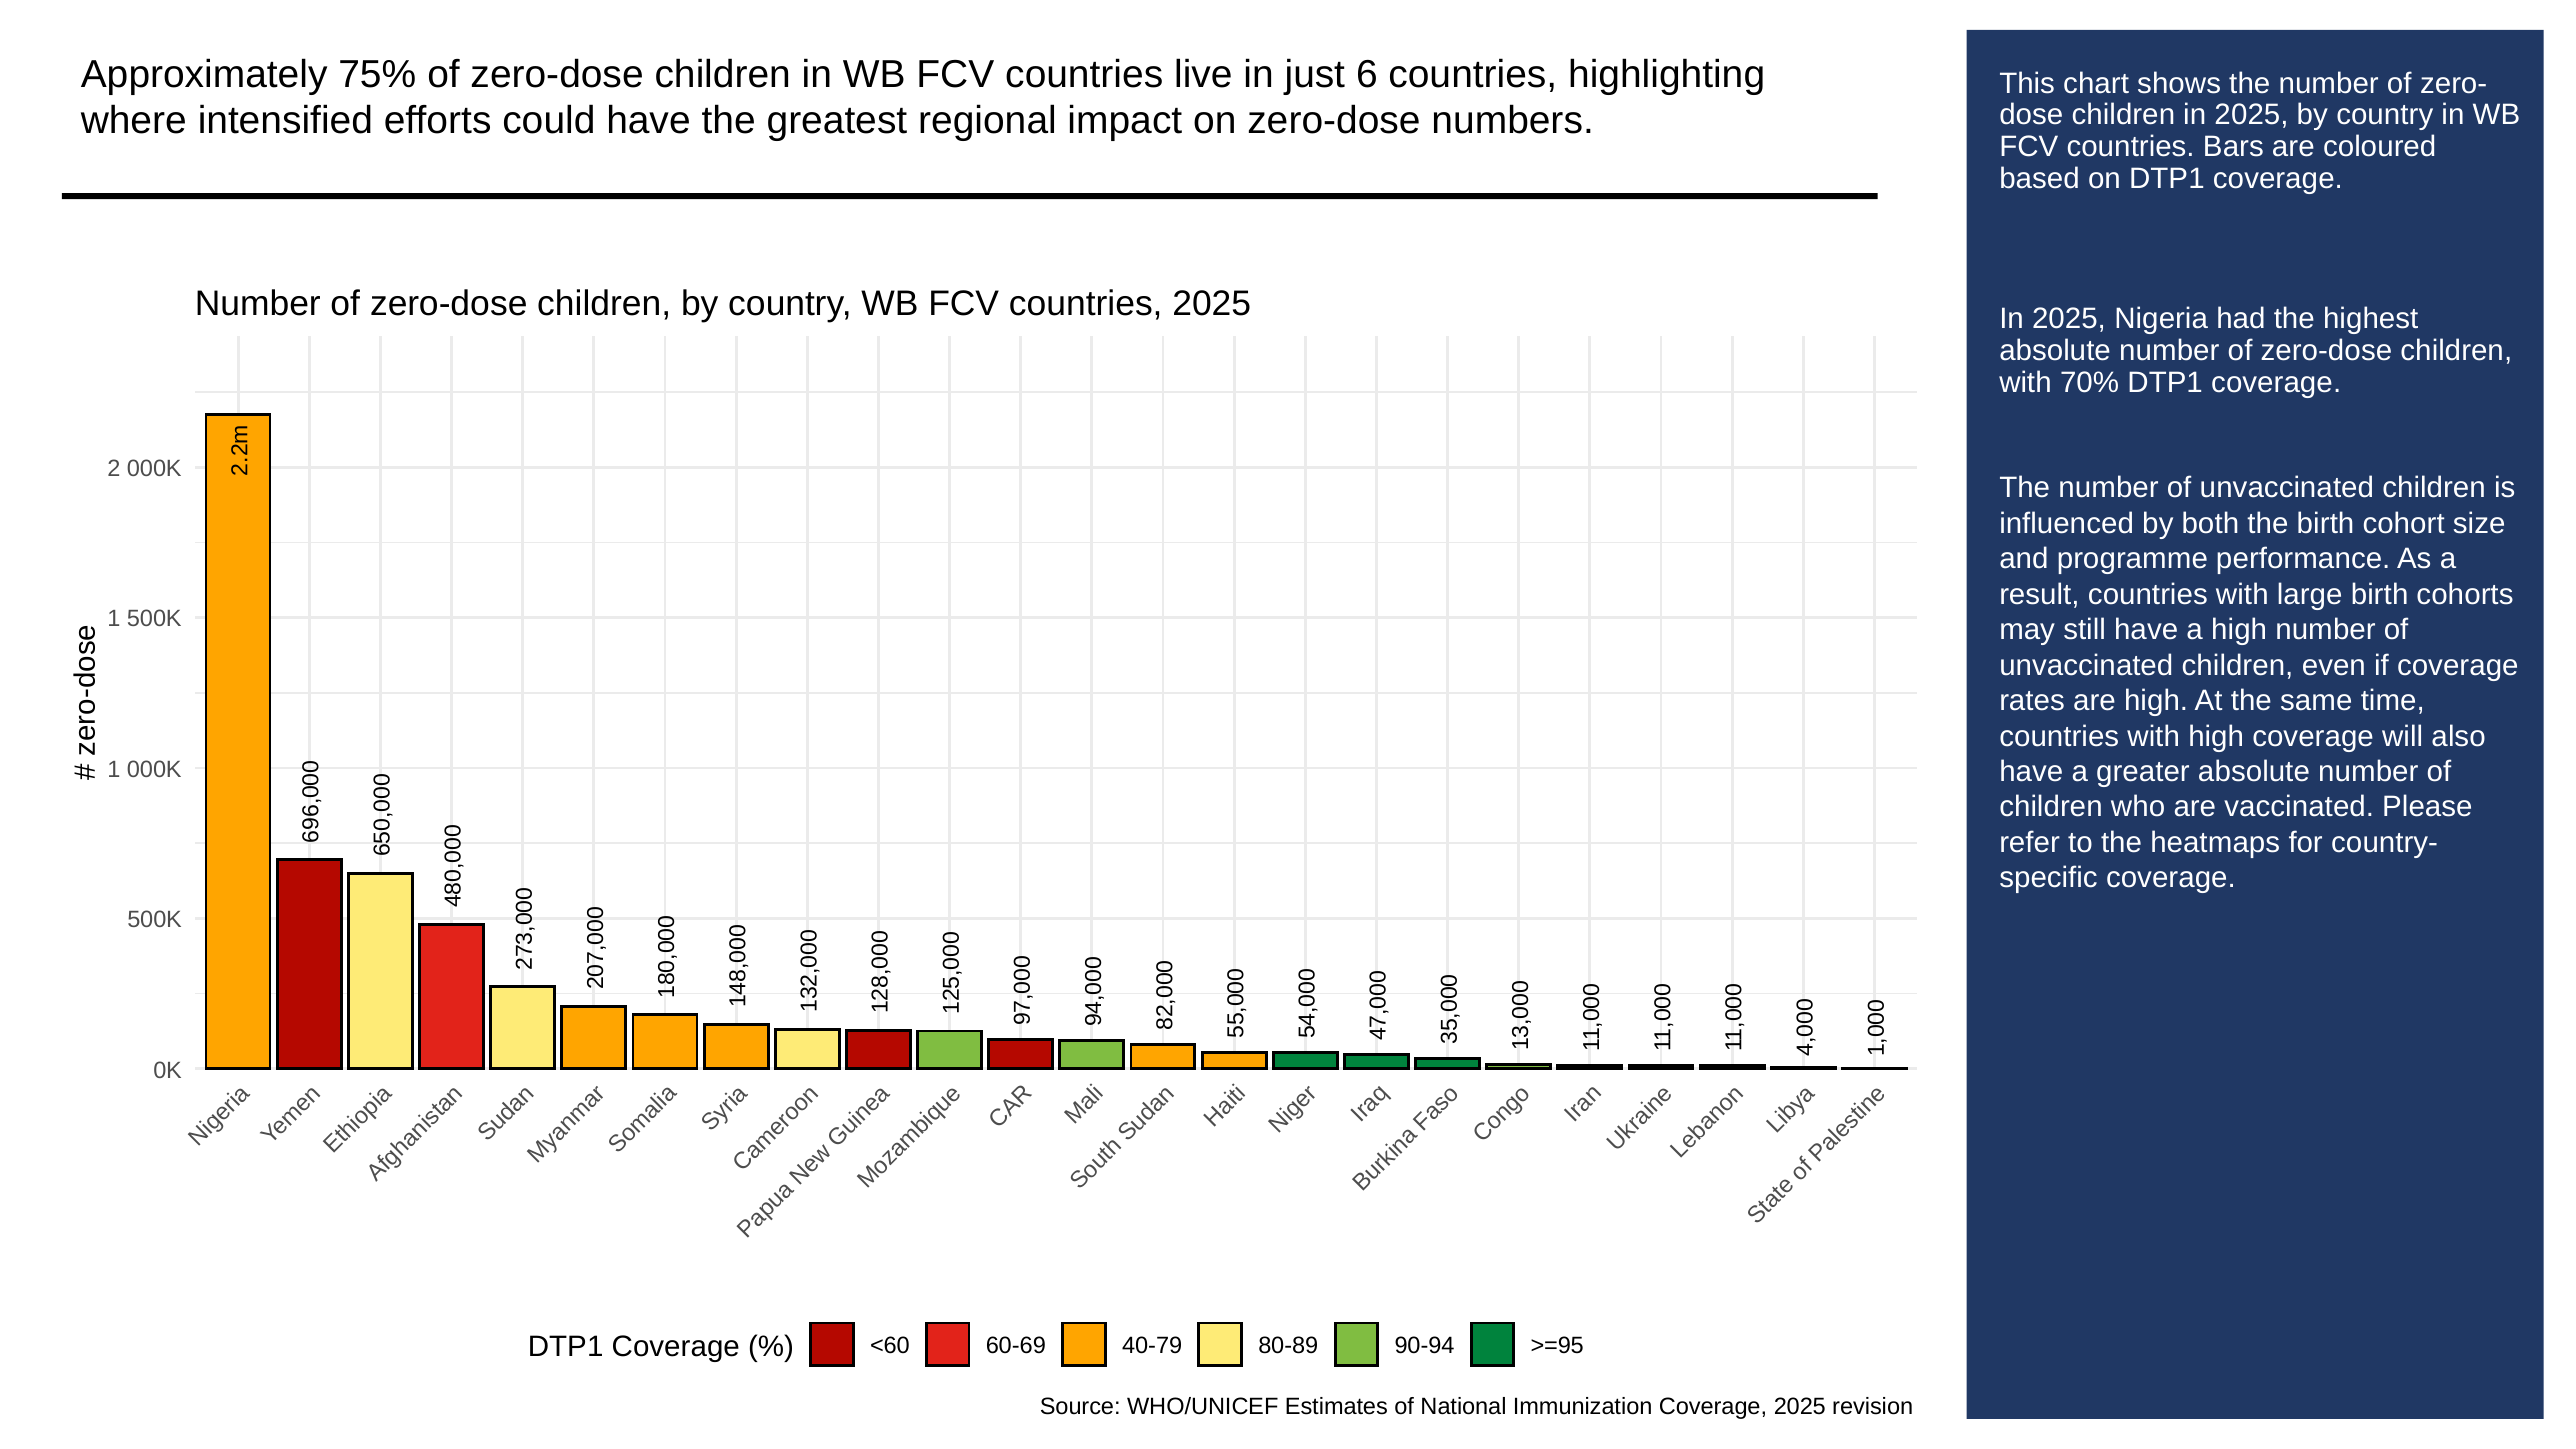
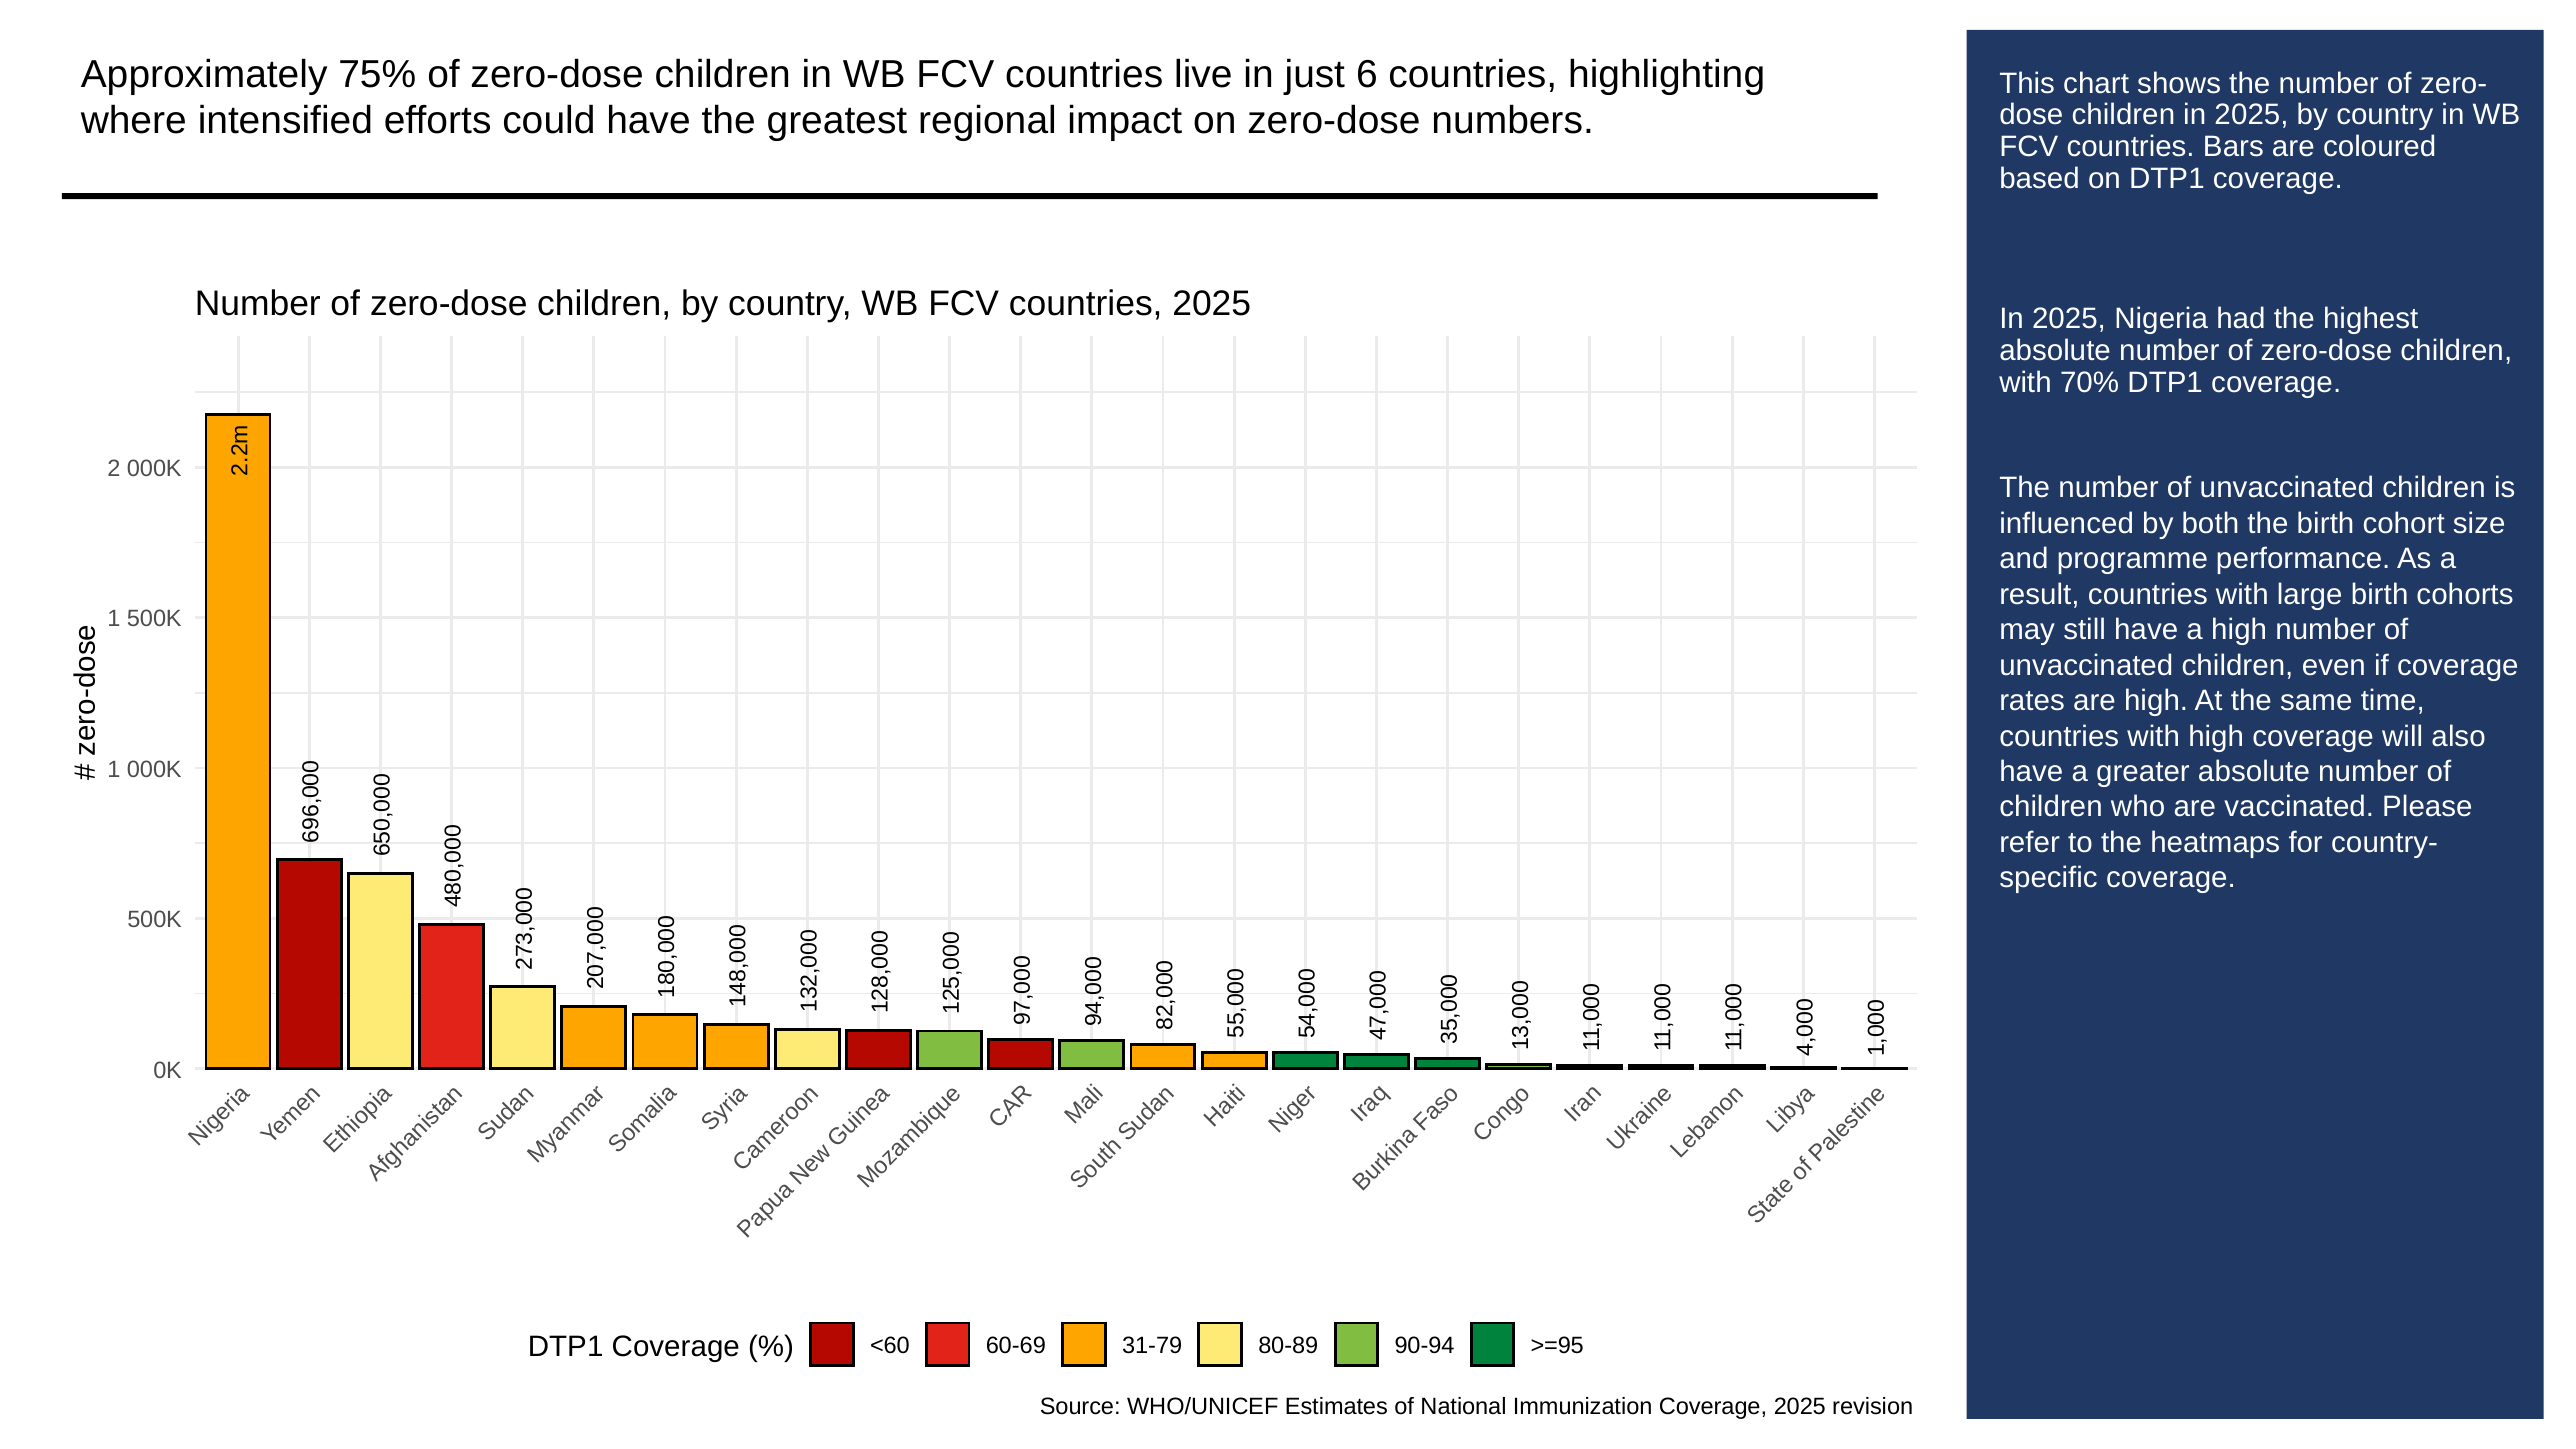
40-79: 40-79 -> 31-79
